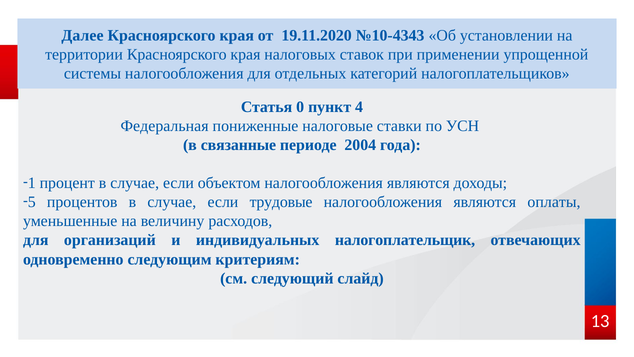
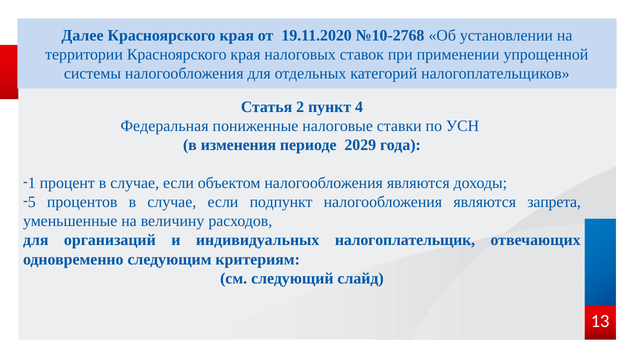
№10-4343: №10-4343 -> №10-2768
0: 0 -> 2
связанные: связанные -> изменения
2004: 2004 -> 2029
трудовые: трудовые -> подпункт
оплаты: оплаты -> запрета
